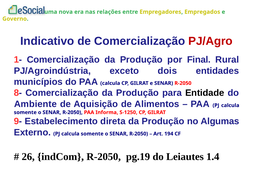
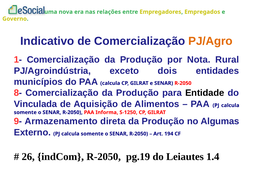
PJ/Agro colour: red -> orange
Final: Final -> Nota
Ambiente: Ambiente -> Vinculada
Estabelecimento: Estabelecimento -> Armazenamento
